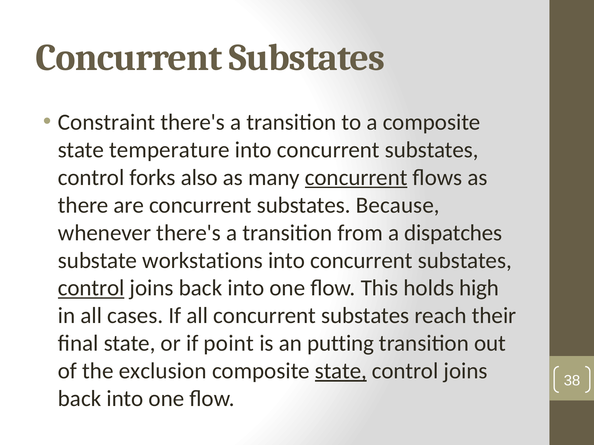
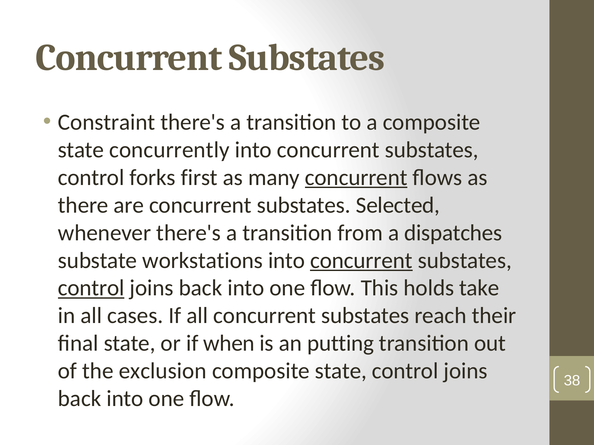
temperature: temperature -> concurrently
also: also -> first
Because: Because -> Selected
concurrent at (361, 261) underline: none -> present
high: high -> take
point: point -> when
state at (341, 371) underline: present -> none
